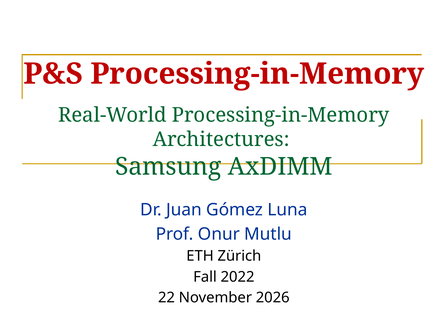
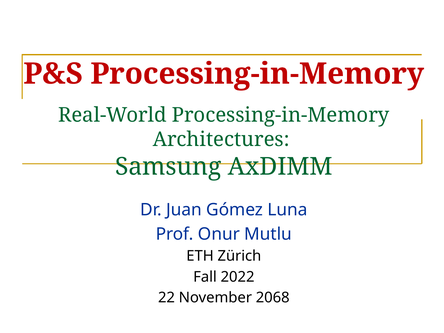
2026: 2026 -> 2068
